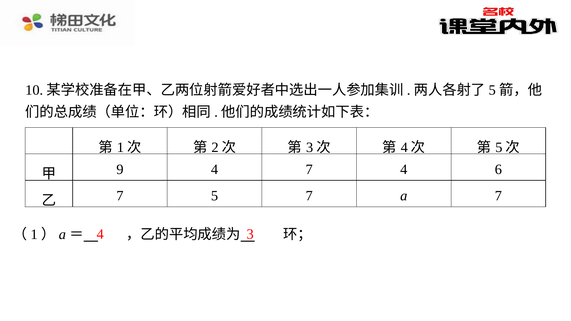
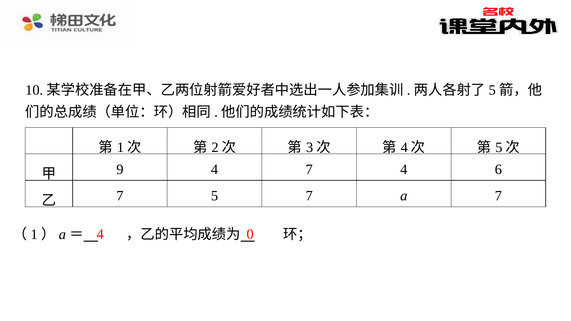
3: 3 -> 0
